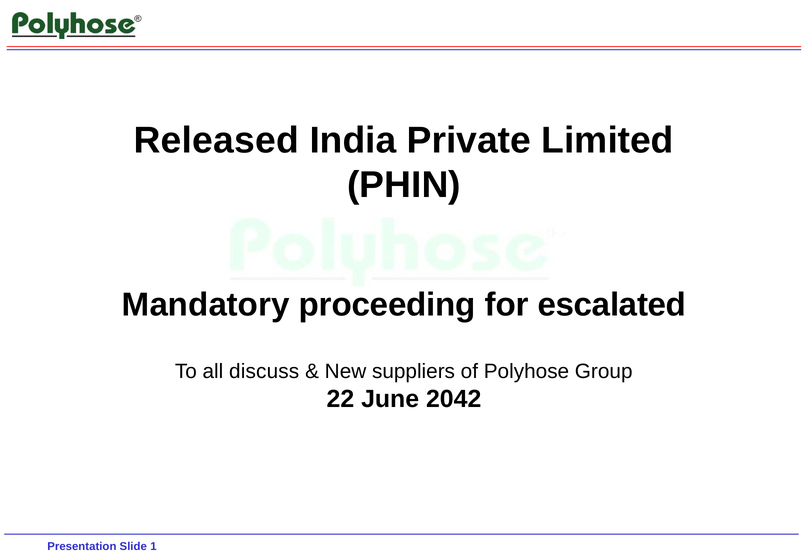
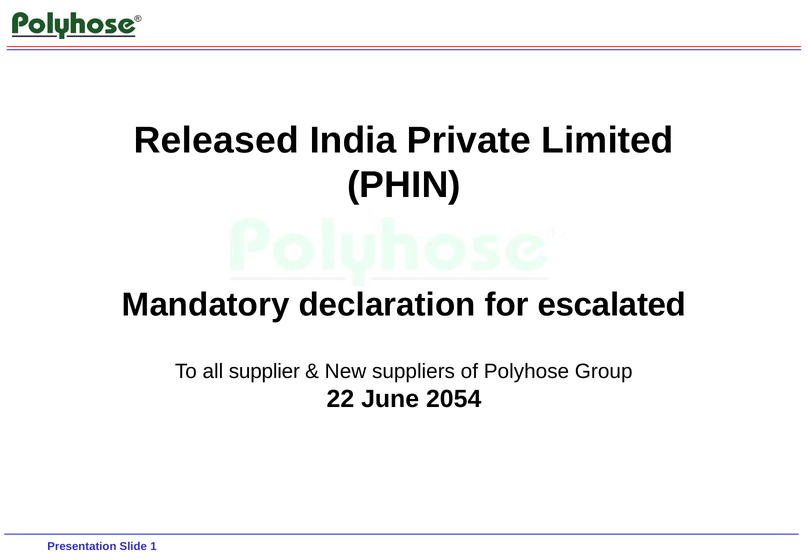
proceeding: proceeding -> declaration
discuss: discuss -> supplier
2042: 2042 -> 2054
